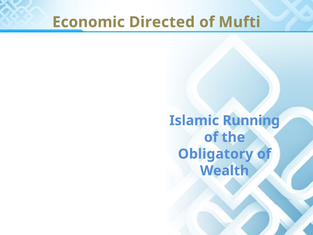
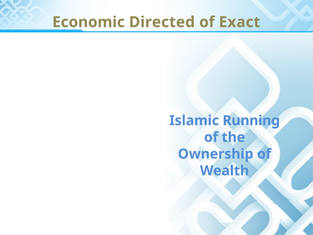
Mufti: Mufti -> Exact
Obligatory: Obligatory -> Ownership
